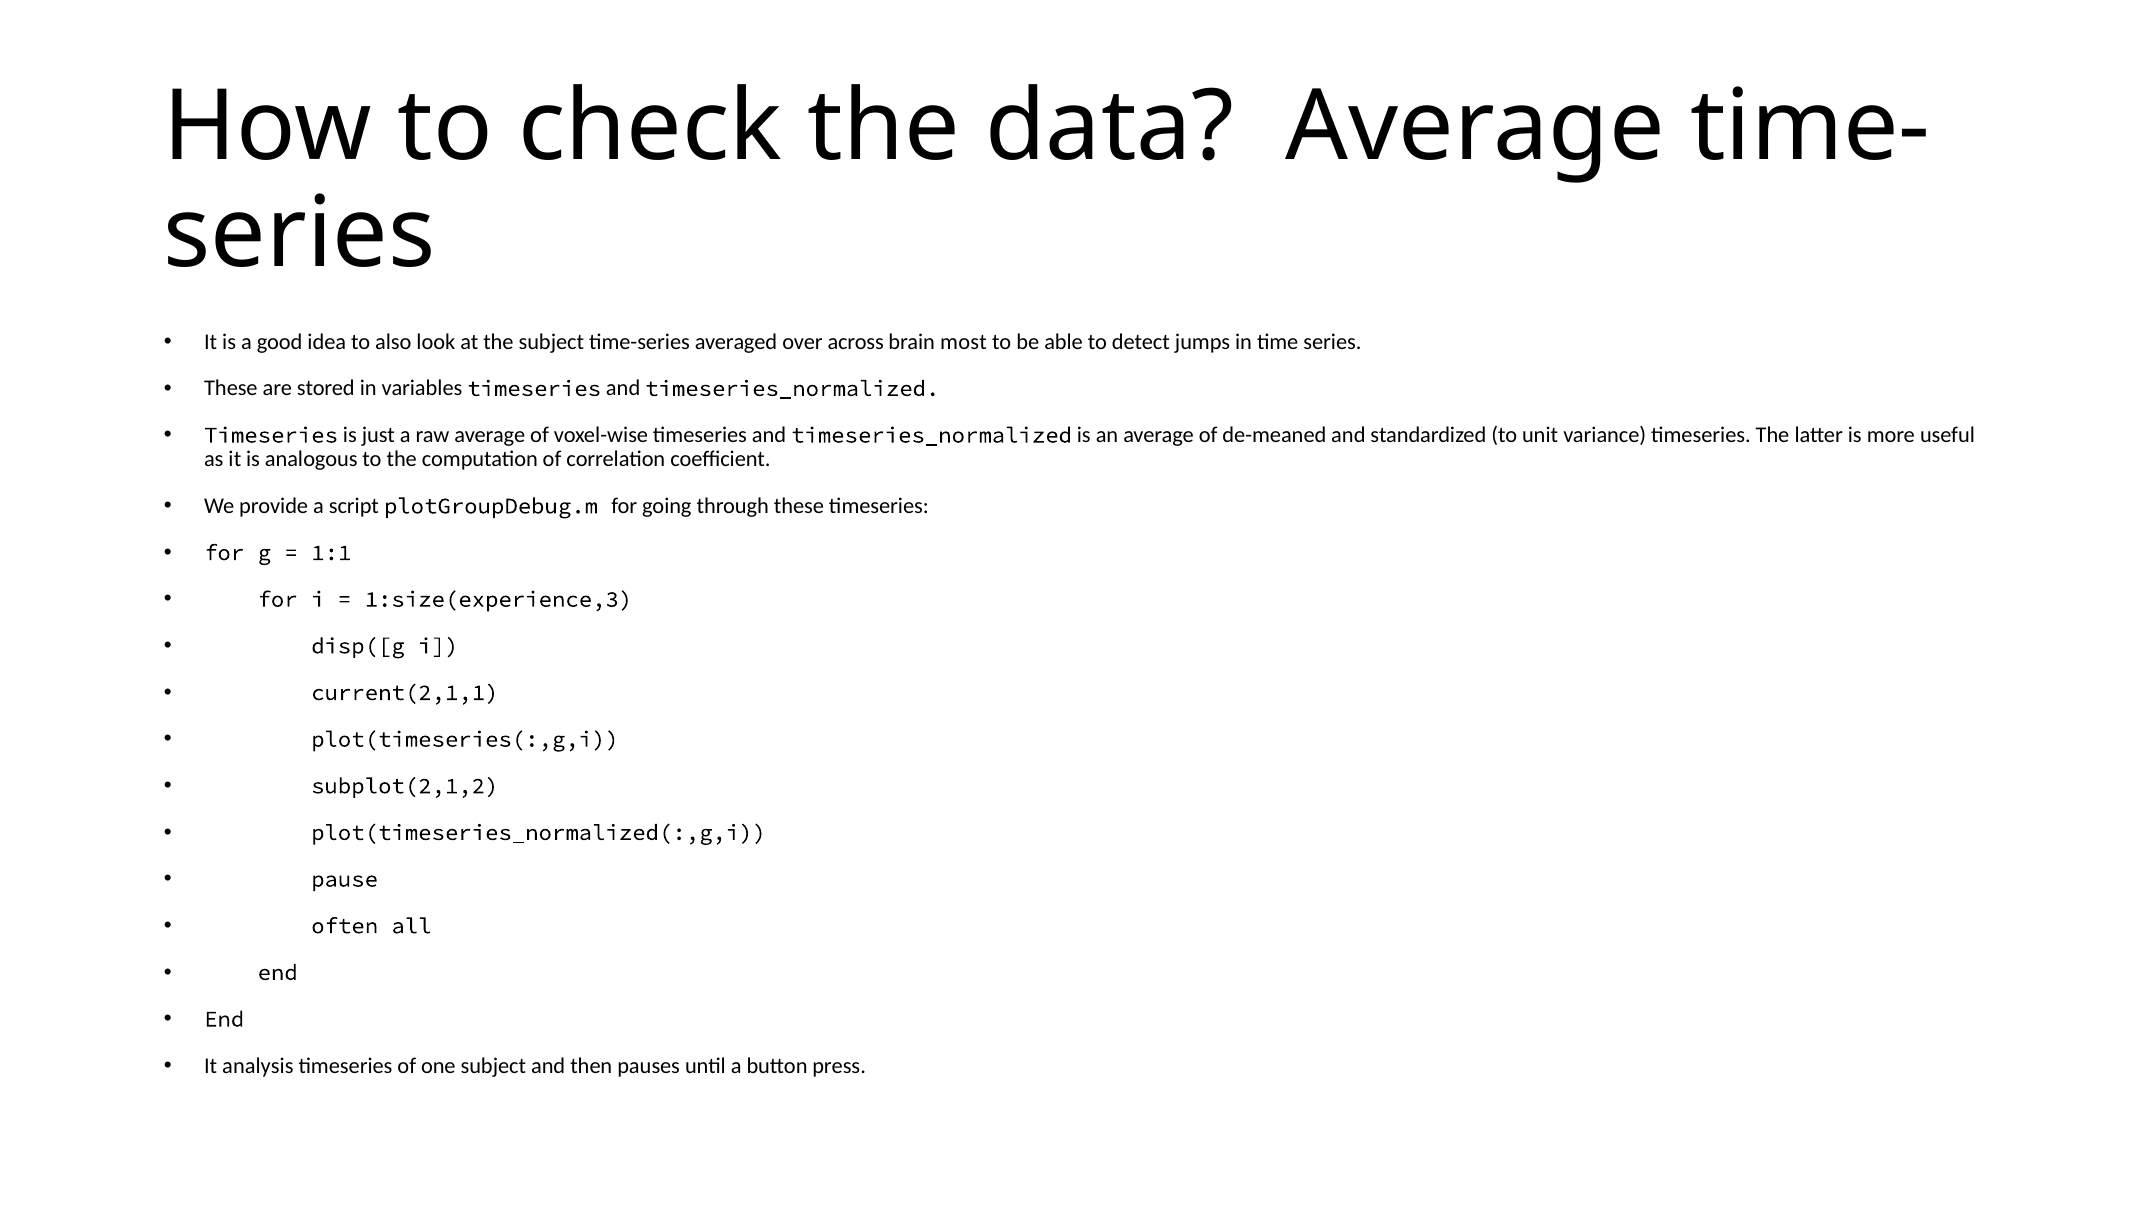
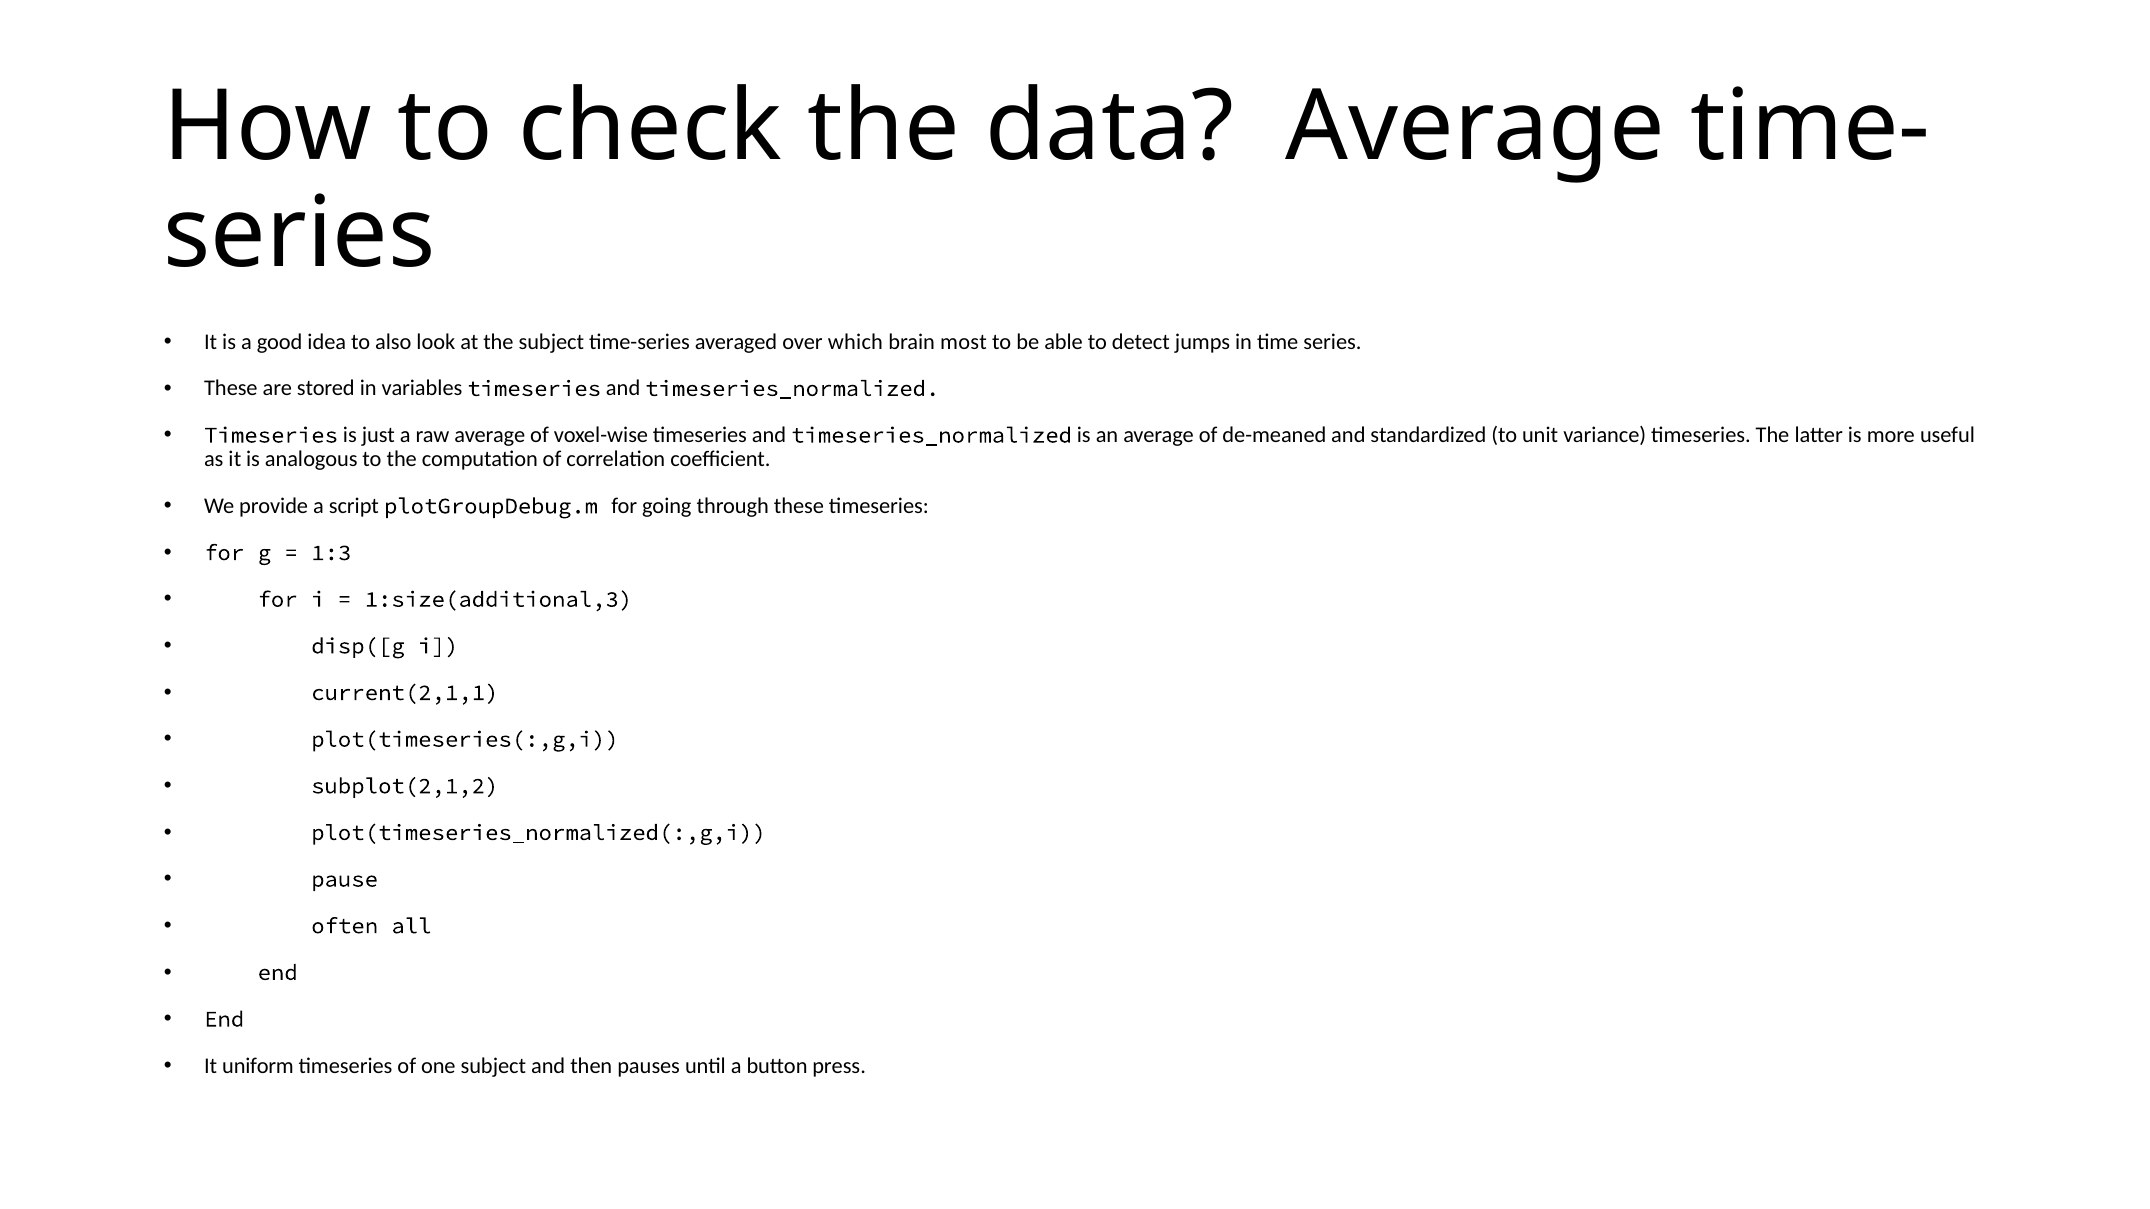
across: across -> which
1:1: 1:1 -> 1:3
1:size(experience,3: 1:size(experience,3 -> 1:size(additional,3
analysis: analysis -> uniform
